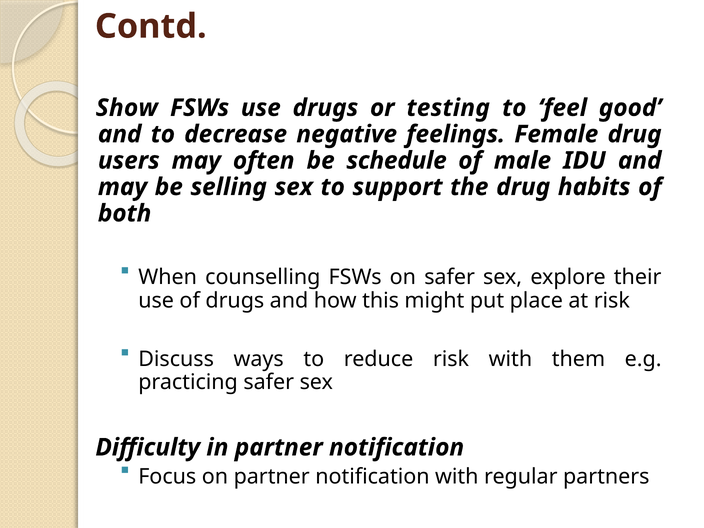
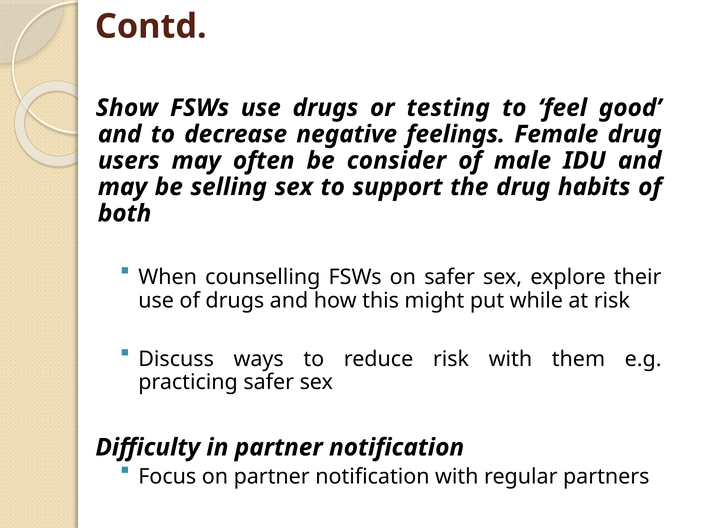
schedule: schedule -> consider
place: place -> while
